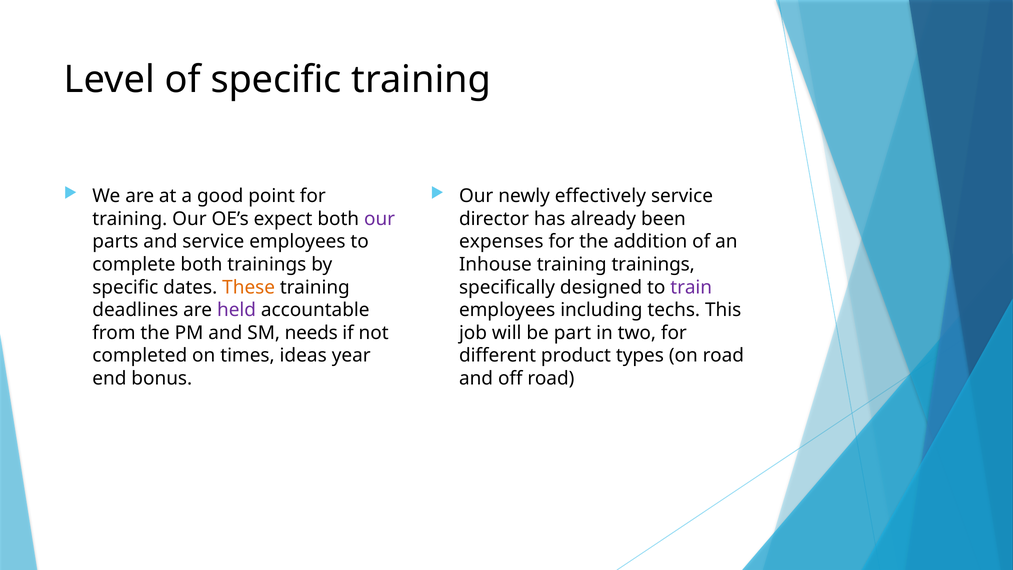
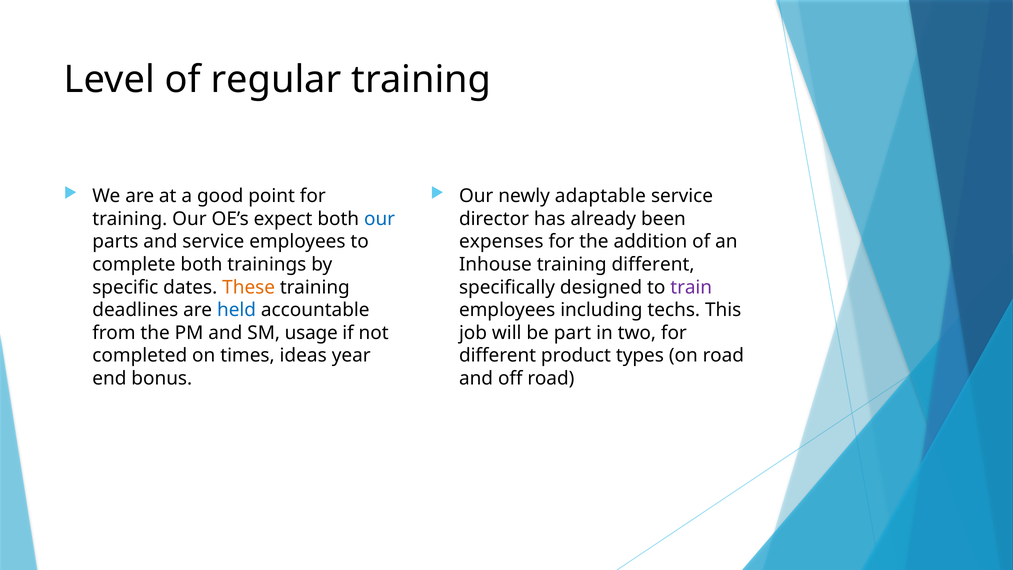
of specific: specific -> regular
effectively: effectively -> adaptable
our at (380, 219) colour: purple -> blue
training trainings: trainings -> different
held colour: purple -> blue
needs: needs -> usage
